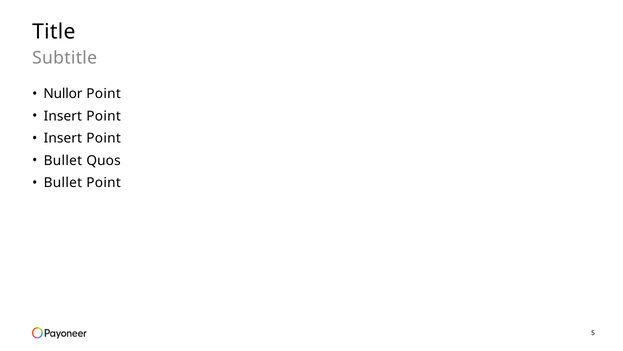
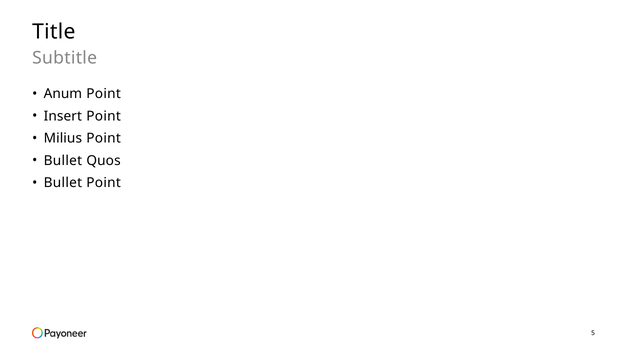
Nullor: Nullor -> Anum
Insert at (63, 138): Insert -> Milius
